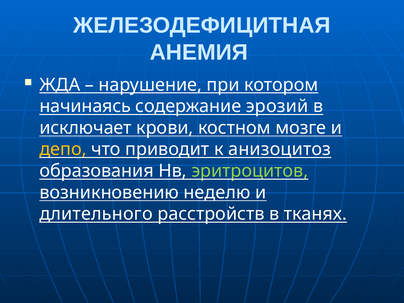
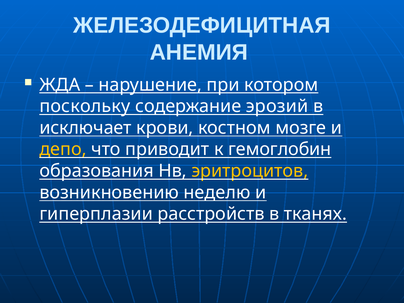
начинаясь: начинаясь -> поскольку
анизоцитоз: анизоцитоз -> гемоглобин
эритроцитов colour: light green -> yellow
длительного: длительного -> гиперплазии
